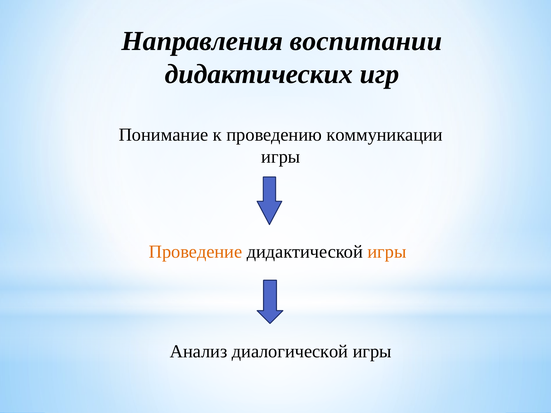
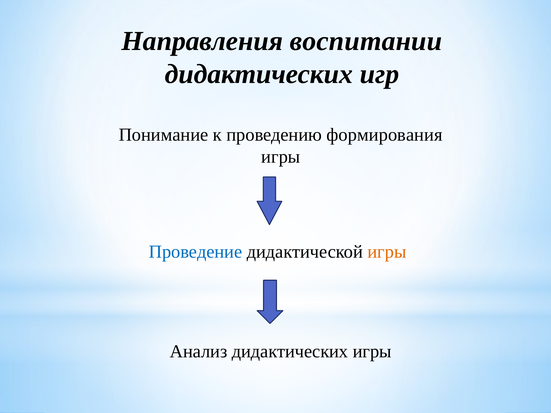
коммуникации: коммуникации -> формирования
Проведение colour: orange -> blue
Анализ диалогической: диалогической -> дидактических
